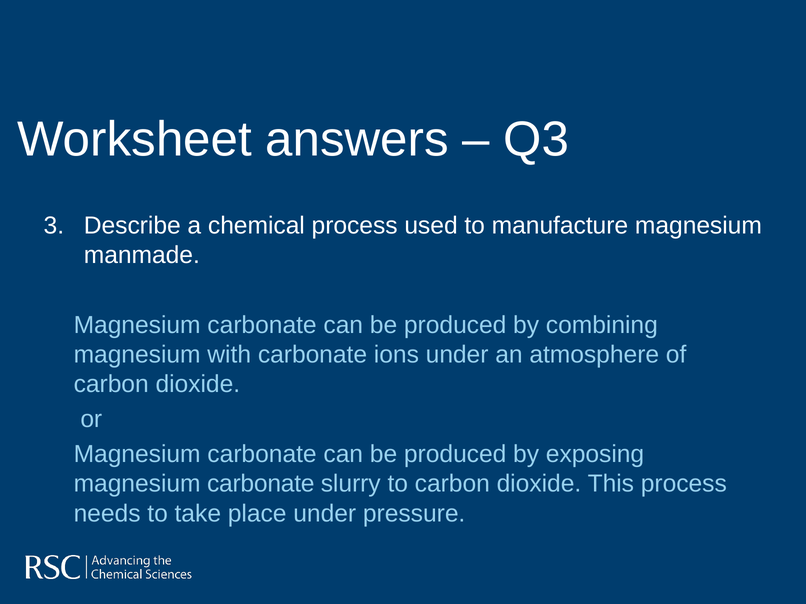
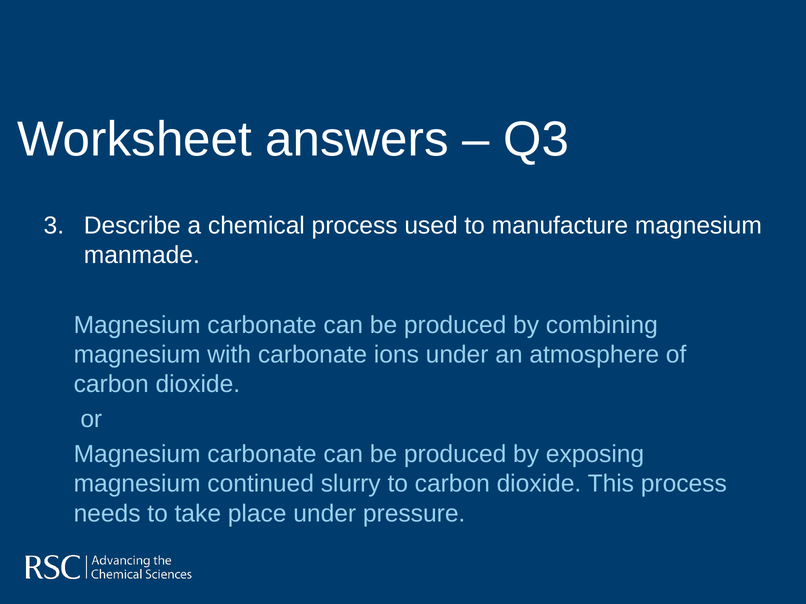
carbonate at (261, 484): carbonate -> continued
